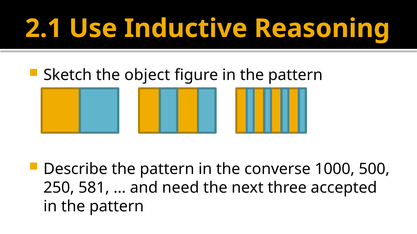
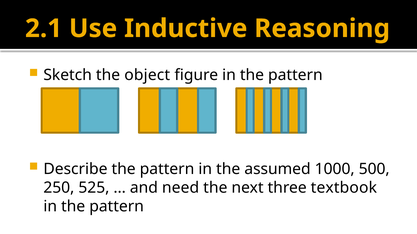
converse: converse -> assumed
581: 581 -> 525
accepted: accepted -> textbook
